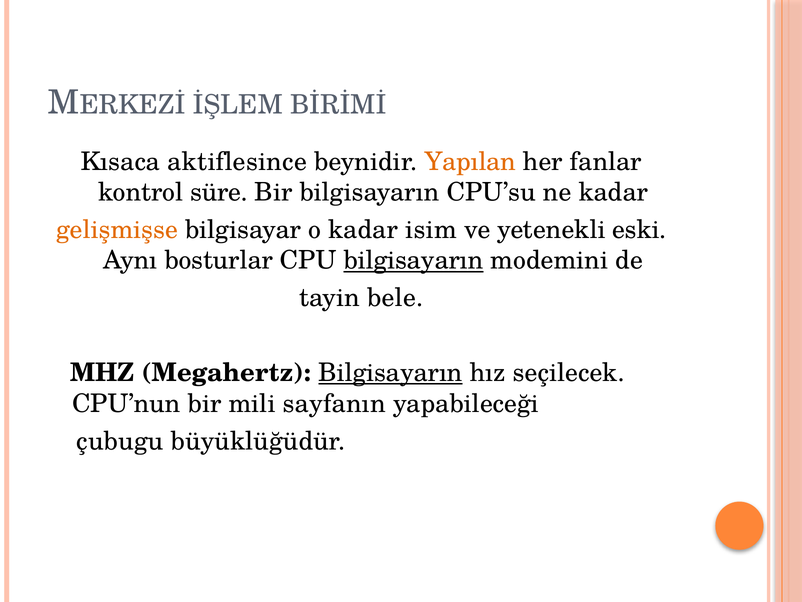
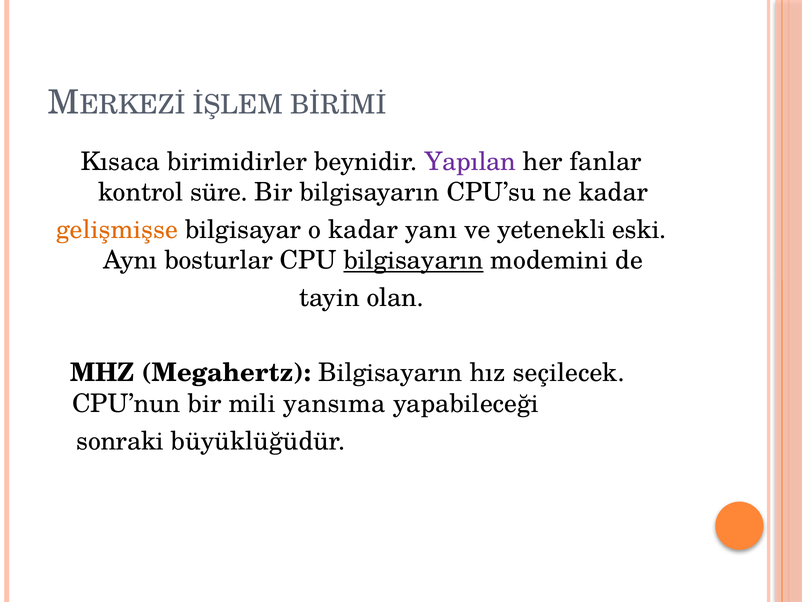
aktiflesince: aktiflesince -> birimidirler
Yapılan colour: orange -> purple
isim: isim -> yanı
bele: bele -> olan
Bilgisayarın at (391, 373) underline: present -> none
sayfanın: sayfanın -> yansıma
çubugu: çubugu -> sonraki
